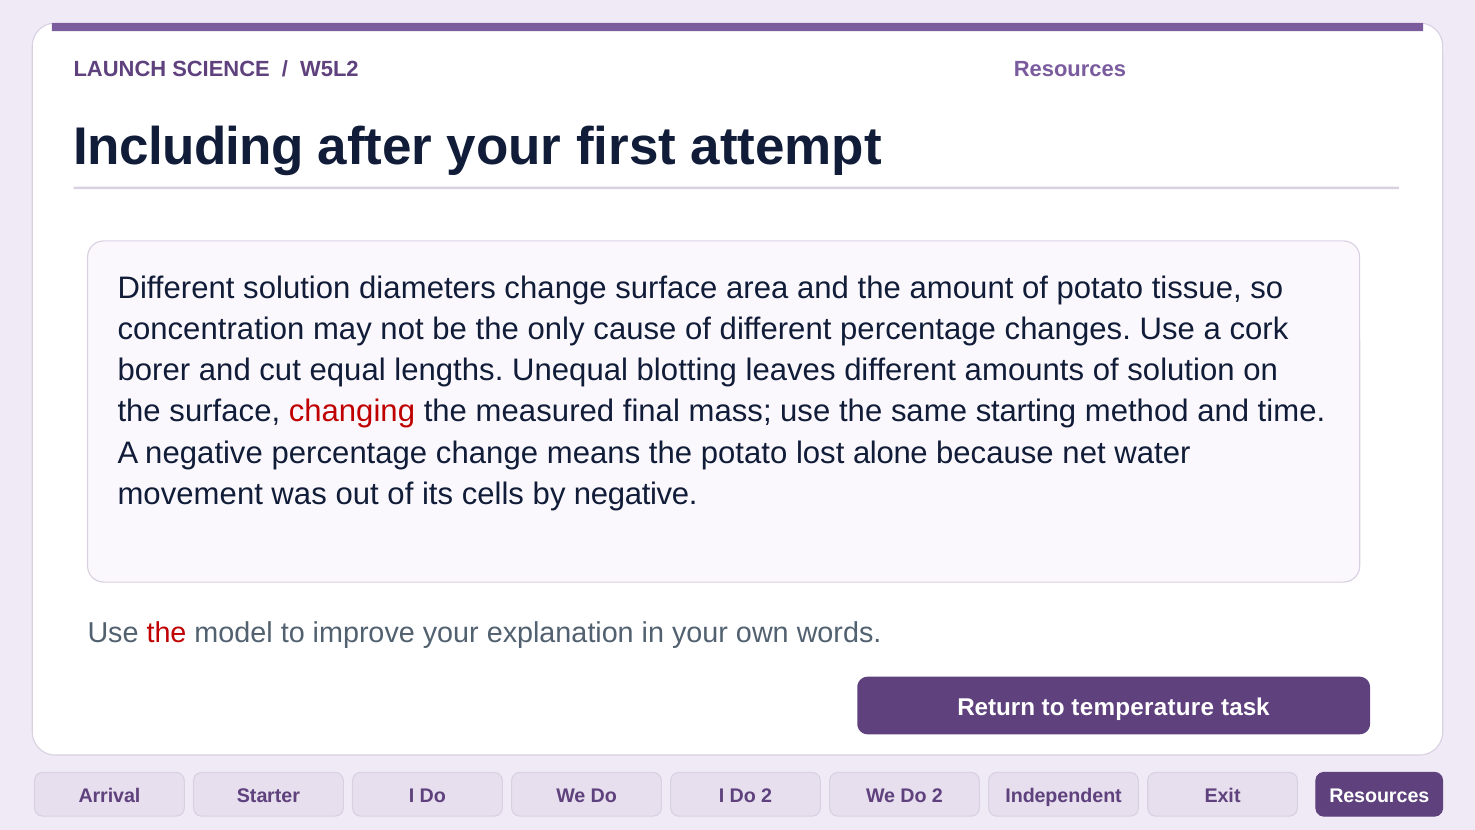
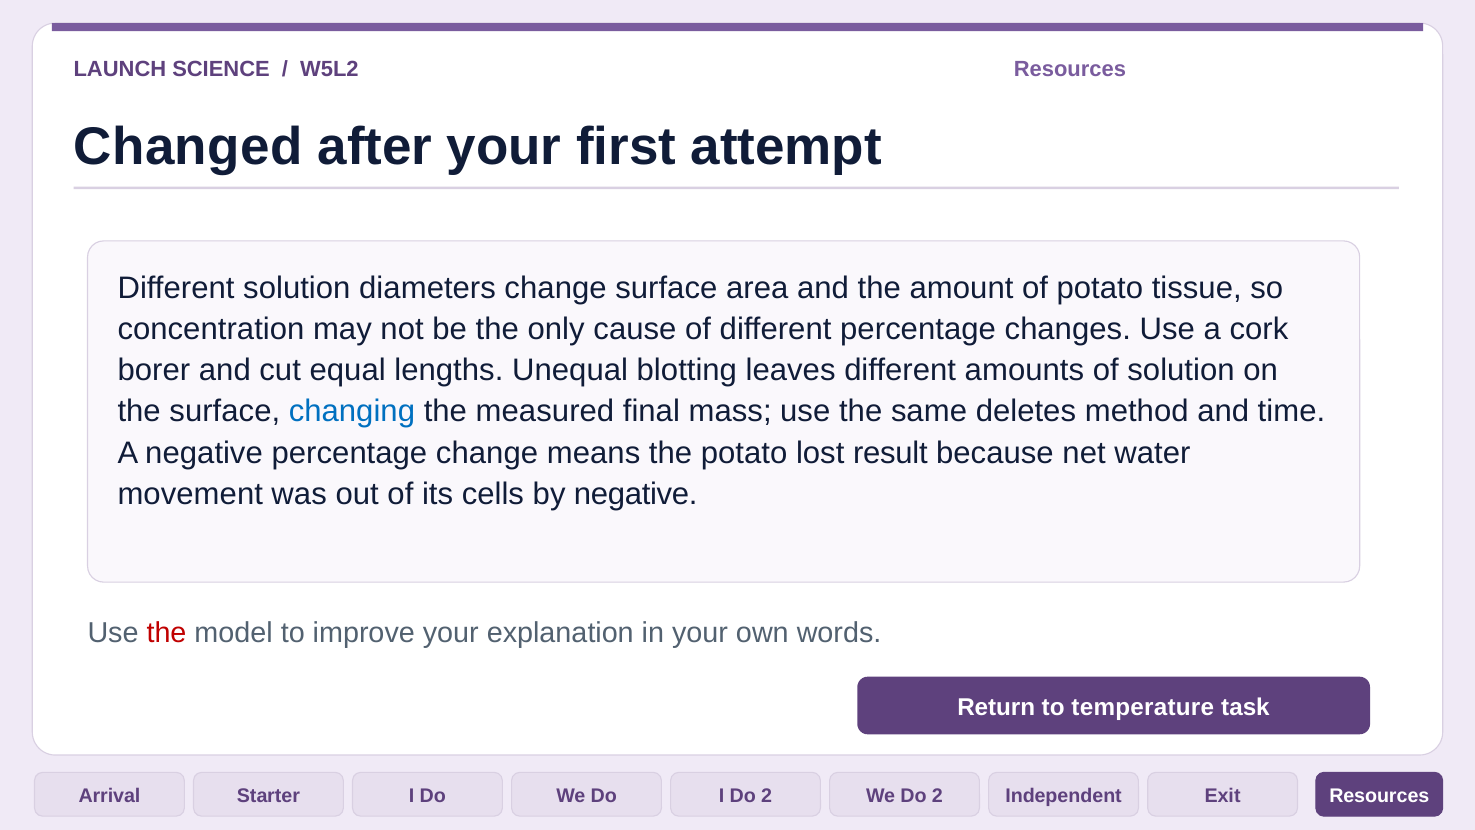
Including: Including -> Changed
changing colour: red -> blue
starting: starting -> deletes
alone: alone -> result
